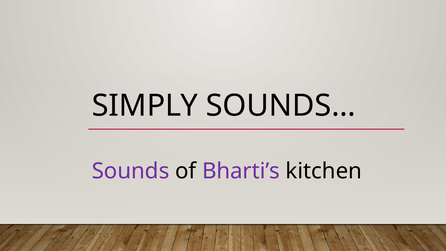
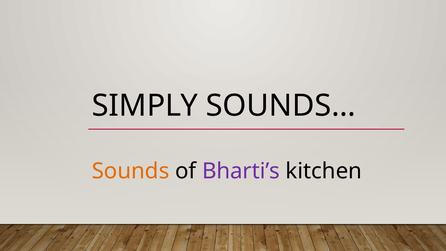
Sounds colour: purple -> orange
